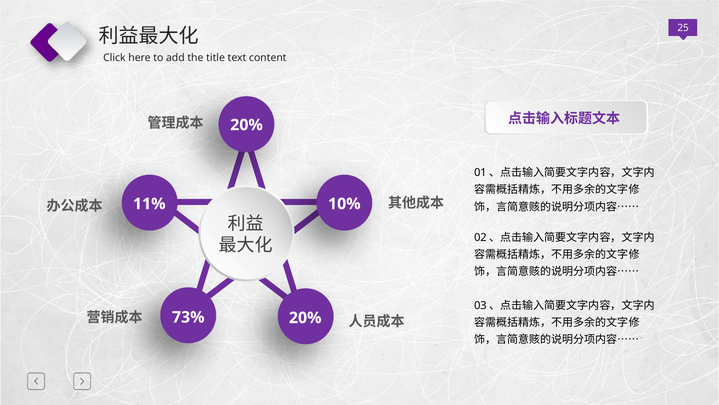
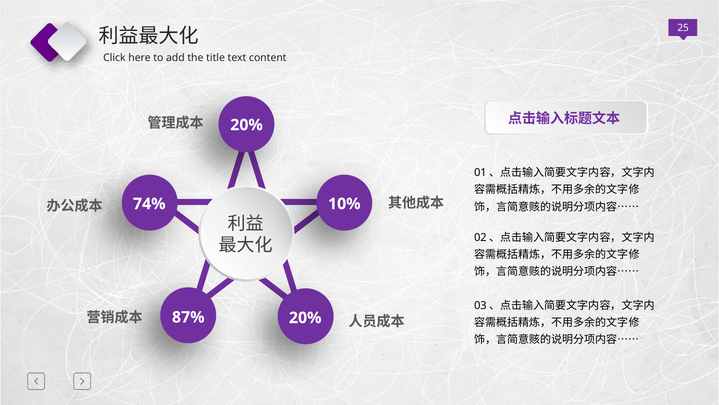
11%: 11% -> 74%
73%: 73% -> 87%
